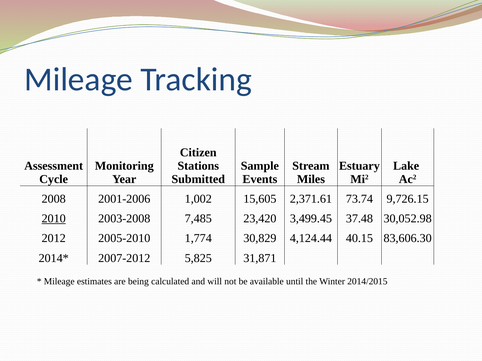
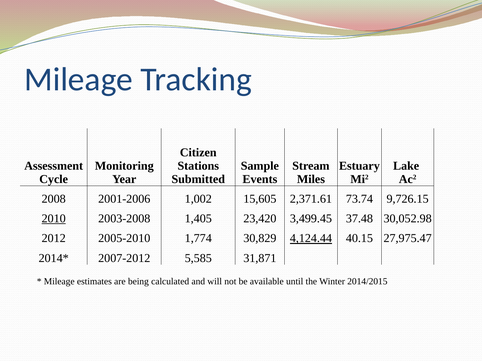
7,485: 7,485 -> 1,405
4,124.44 underline: none -> present
83,606.30: 83,606.30 -> 27,975.47
5,825: 5,825 -> 5,585
